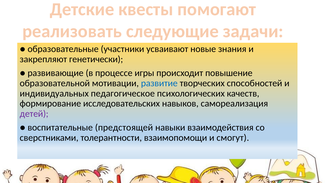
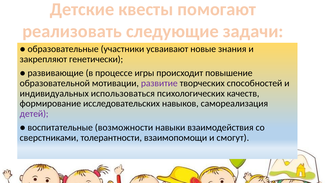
развитие colour: blue -> purple
педагогическое: педагогическое -> использоваться
предстоящей: предстоящей -> возможности
